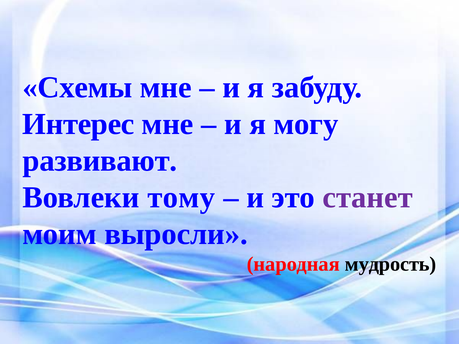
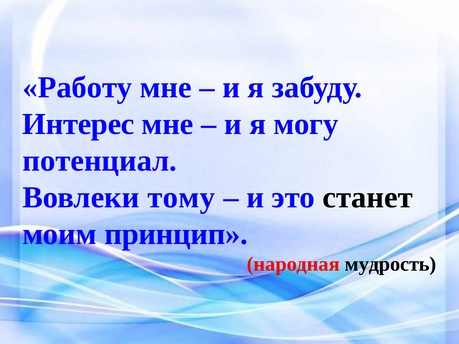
Схемы: Схемы -> Работу
развивают: развивают -> потенциал
станет colour: purple -> black
выросли: выросли -> принцип
